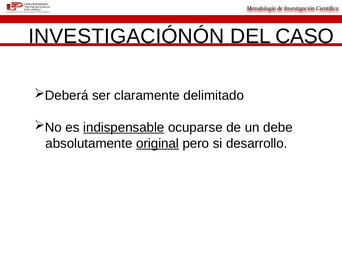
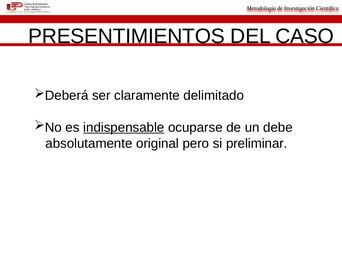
INVESTIGACIÓNÓN: INVESTIGACIÓNÓN -> PRESENTIMIENTOS
original underline: present -> none
desarrollo: desarrollo -> preliminar
